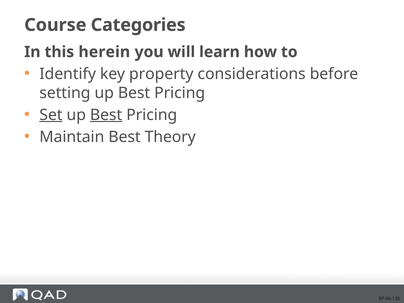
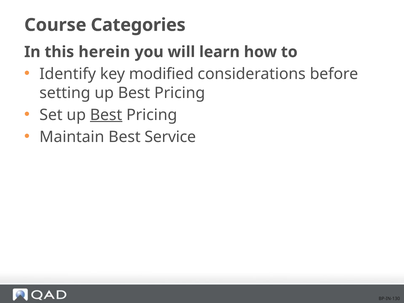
property: property -> modified
Set underline: present -> none
Theory: Theory -> Service
